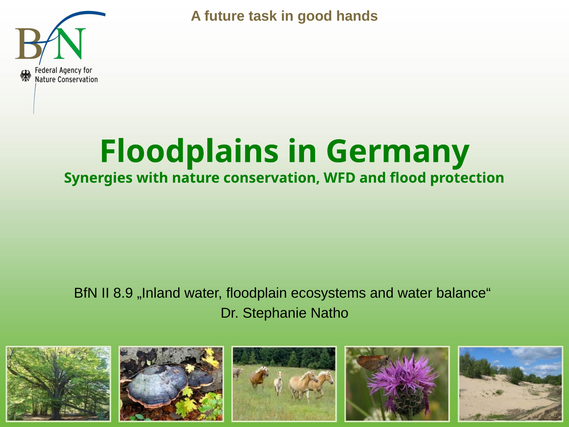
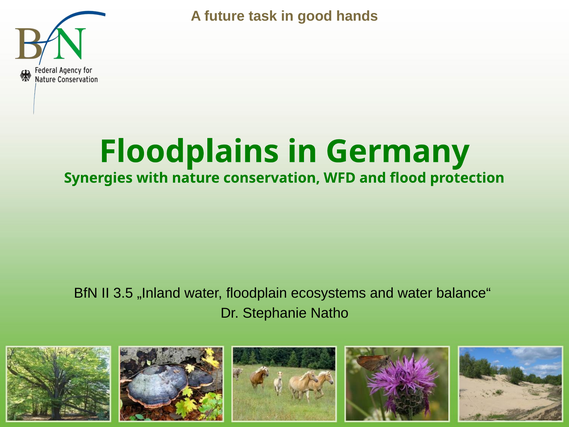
8.9: 8.9 -> 3.5
